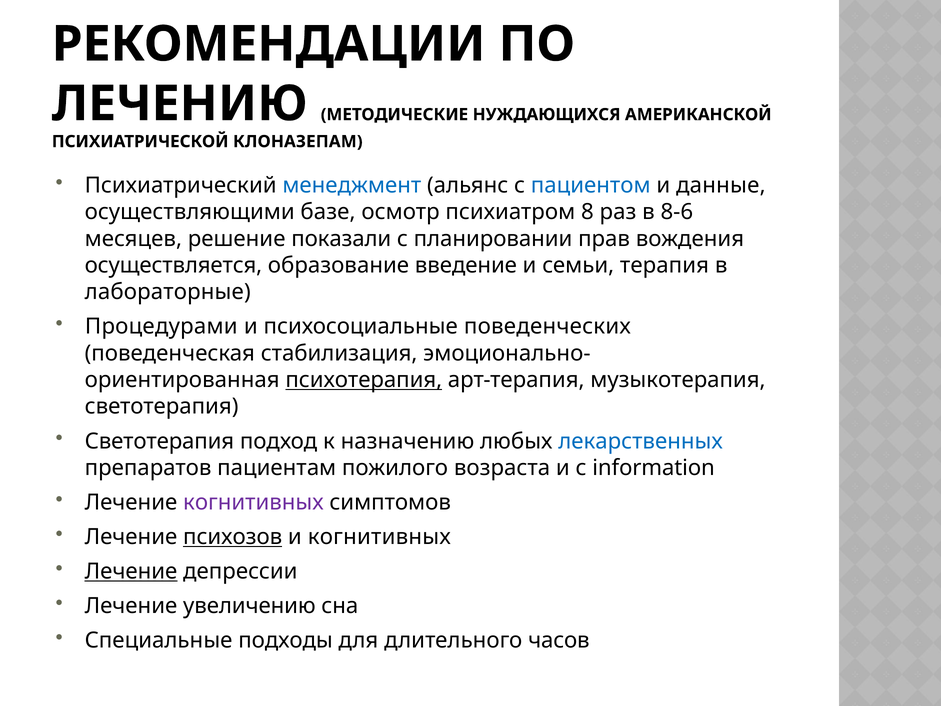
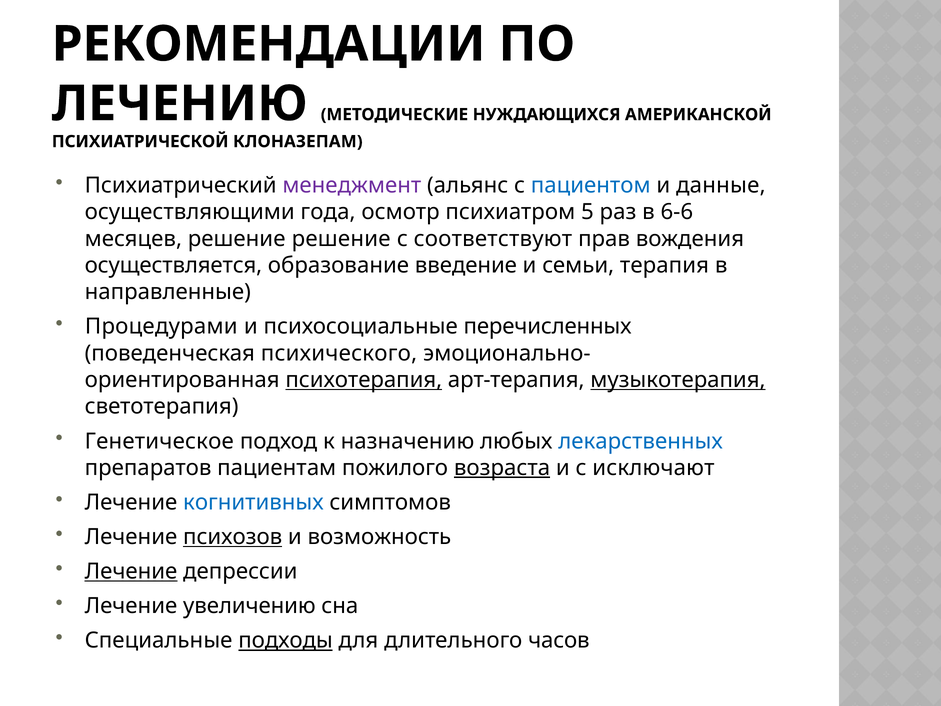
менеджмент colour: blue -> purple
базе: базе -> года
8: 8 -> 5
8-6: 8-6 -> 6-6
решение показали: показали -> решение
планировании: планировании -> соответствуют
лабораторные: лабораторные -> направленные
поведенческих: поведенческих -> перечисленных
стабилизация: стабилизация -> психического
музыкотерапия underline: none -> present
Светотерапия at (159, 441): Светотерапия -> Генетическое
возраста underline: none -> present
information: information -> исключают
когнитивных at (253, 502) colour: purple -> blue
и когнитивных: когнитивных -> возможность
подходы underline: none -> present
